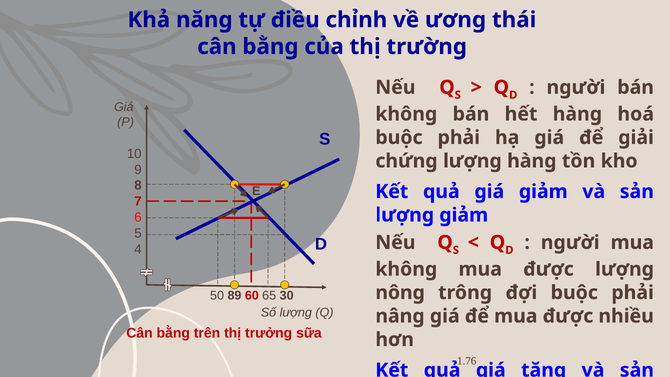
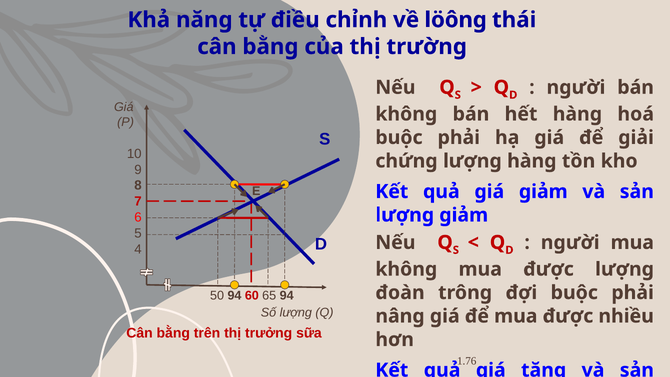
ương: ương -> löông
nông: nông -> đoàn
50 89: 89 -> 94
65 30: 30 -> 94
